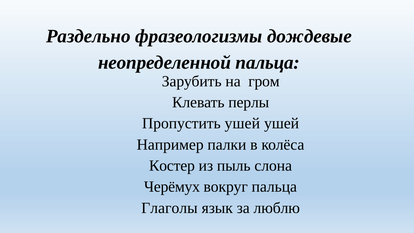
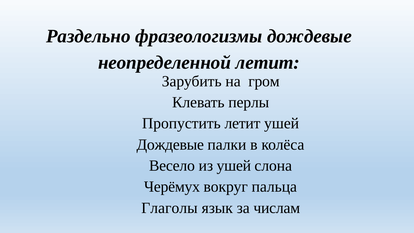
неопределенной пальца: пальца -> летит
Пропустить ушей: ушей -> летит
Например at (170, 145): Например -> Дождевые
Костер: Костер -> Весело
из пыль: пыль -> ушей
люблю: люблю -> числам
